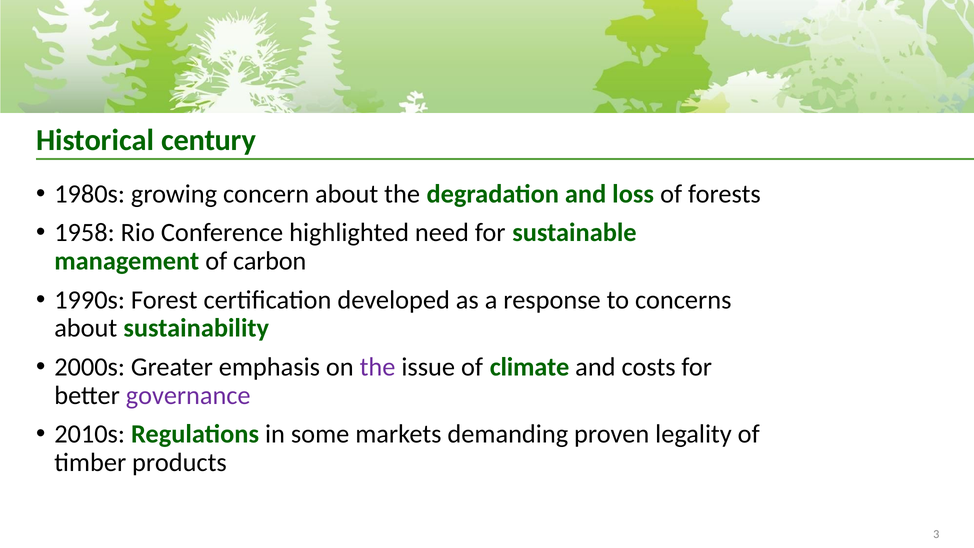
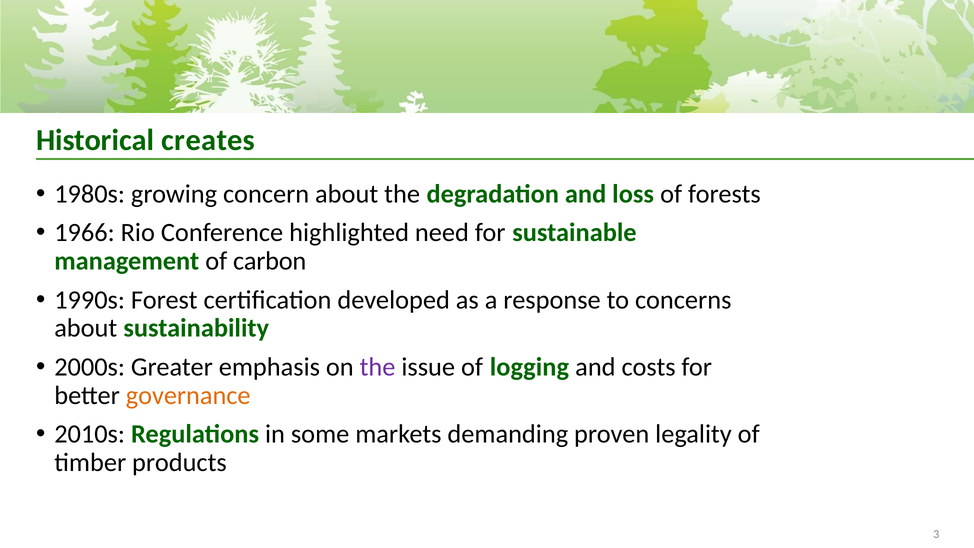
century: century -> creates
1958: 1958 -> 1966
climate: climate -> logging
governance colour: purple -> orange
